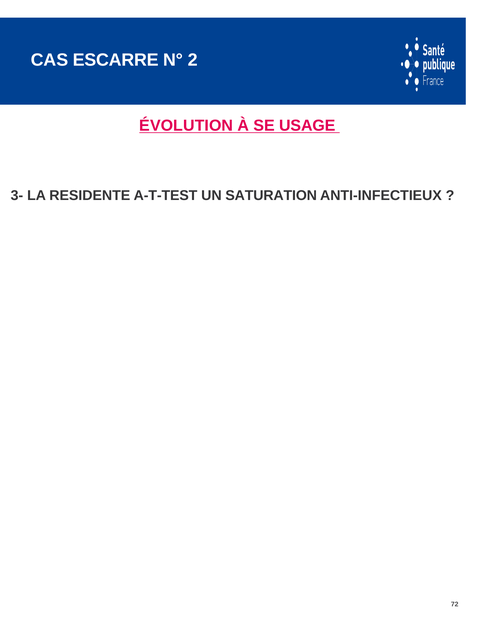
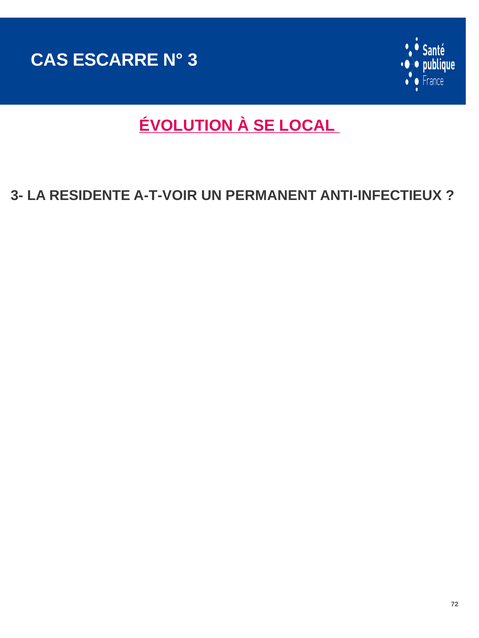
2: 2 -> 3
USAGE: USAGE -> LOCAL
A-T-TEST: A-T-TEST -> A-T-VOIR
SATURATION: SATURATION -> PERMANENT
